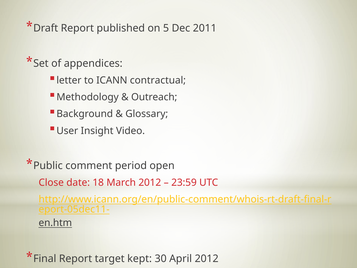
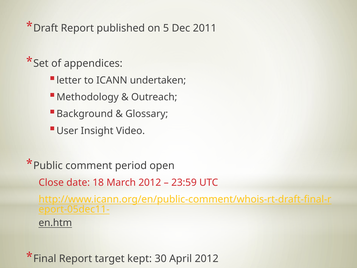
contractual: contractual -> undertaken
